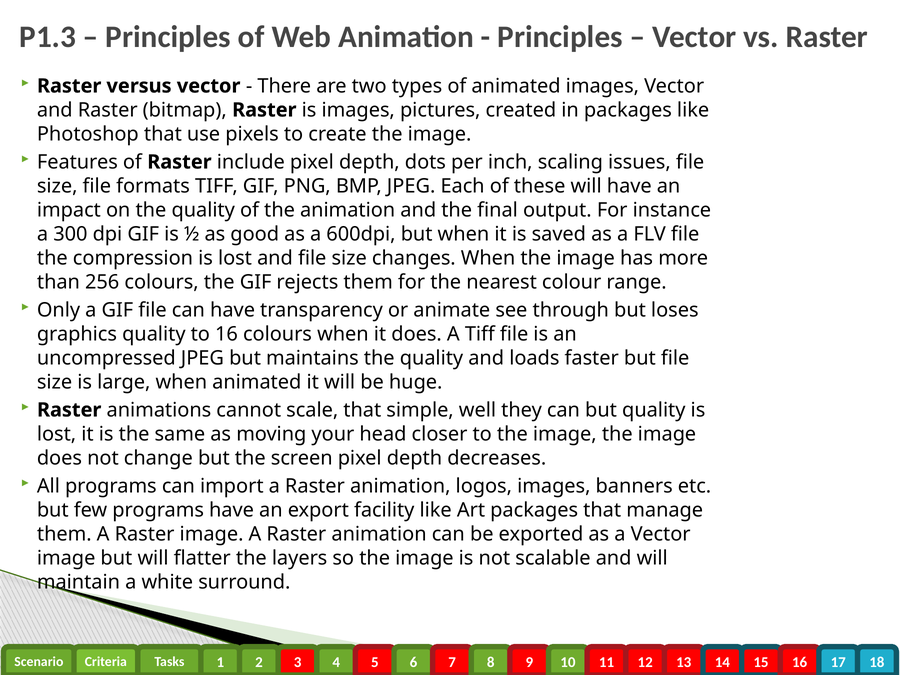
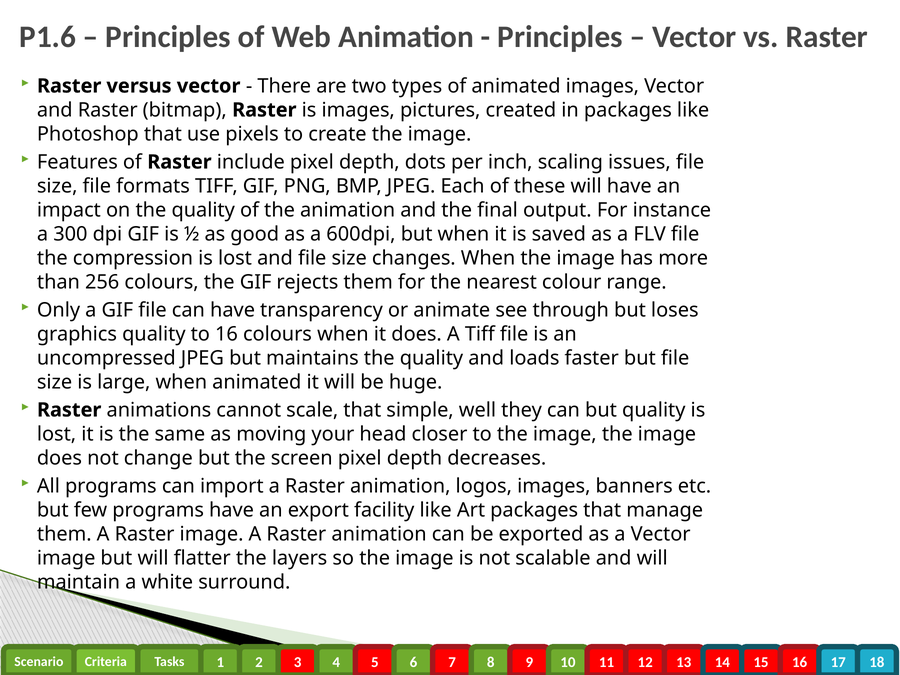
P1.3: P1.3 -> P1.6
